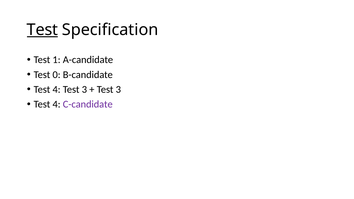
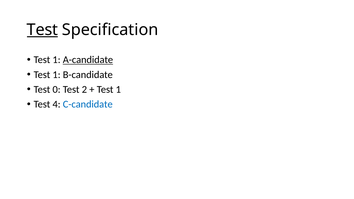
A-candidate underline: none -> present
0 at (57, 75): 0 -> 1
4 at (57, 90): 4 -> 0
3 at (84, 90): 3 -> 2
3 at (118, 90): 3 -> 1
C-candidate colour: purple -> blue
